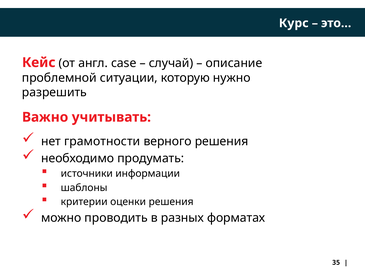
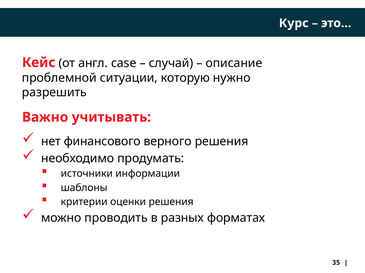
грамотности: грамотности -> финансового
